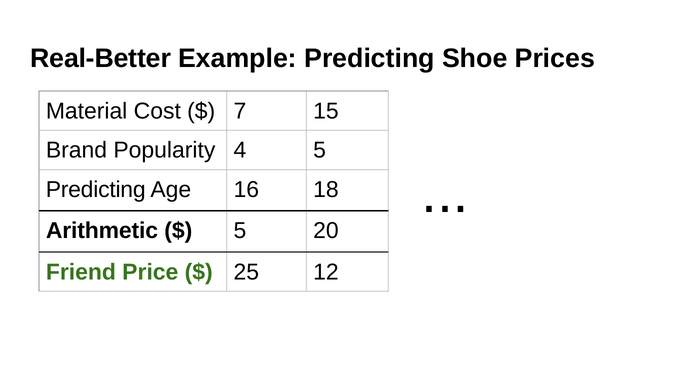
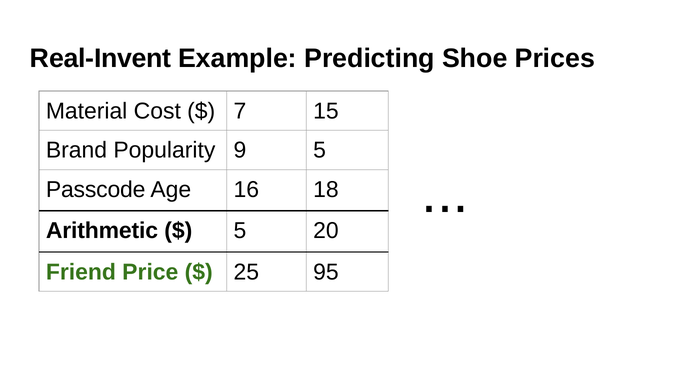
Real-Better: Real-Better -> Real-Invent
4: 4 -> 9
Predicting at (96, 190): Predicting -> Passcode
12: 12 -> 95
